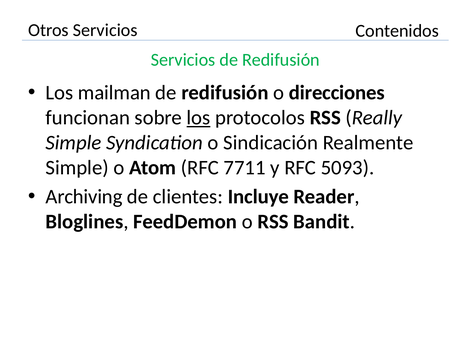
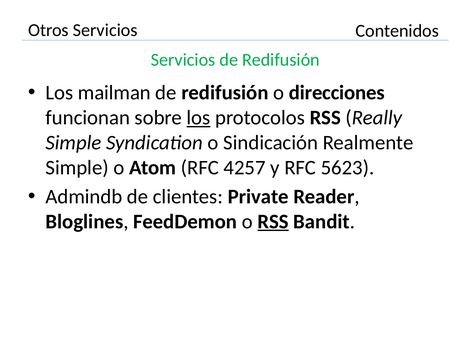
7711: 7711 -> 4257
5093: 5093 -> 5623
Archiving: Archiving -> Admindb
Incluye: Incluye -> Private
RSS at (273, 222) underline: none -> present
